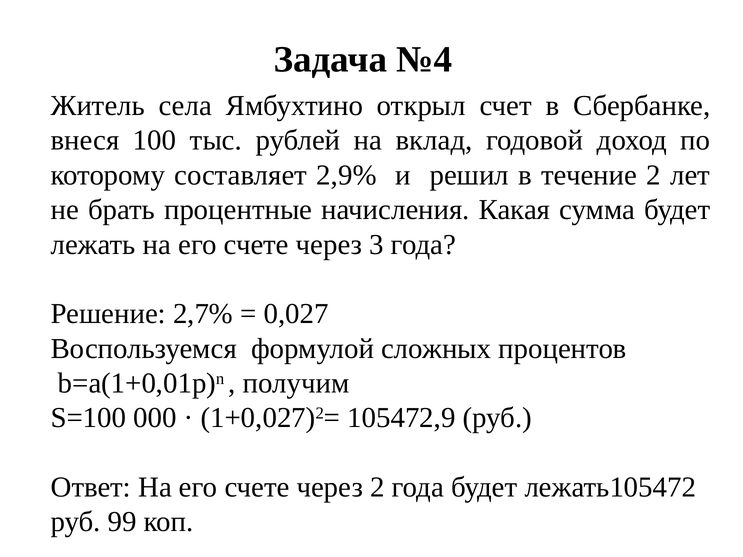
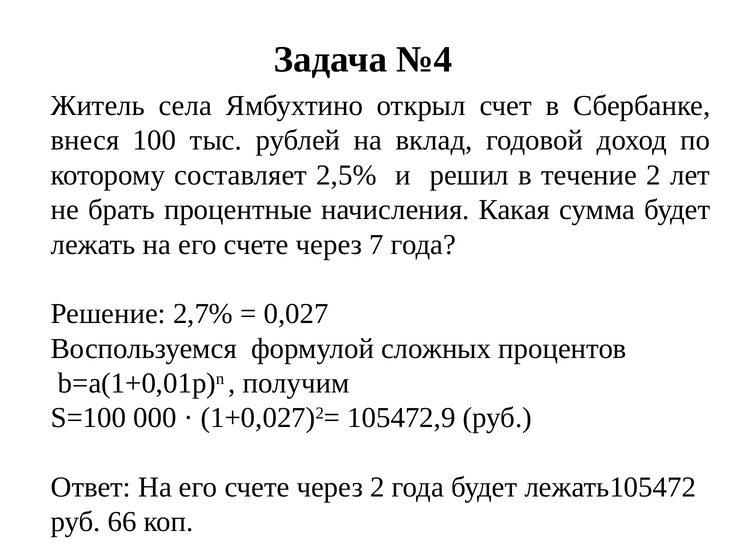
2,9%: 2,9% -> 2,5%
3: 3 -> 7
99: 99 -> 66
